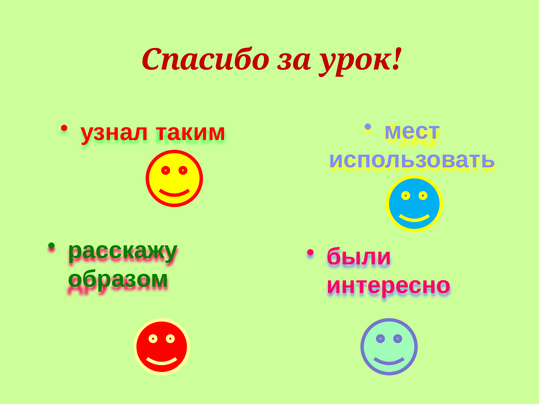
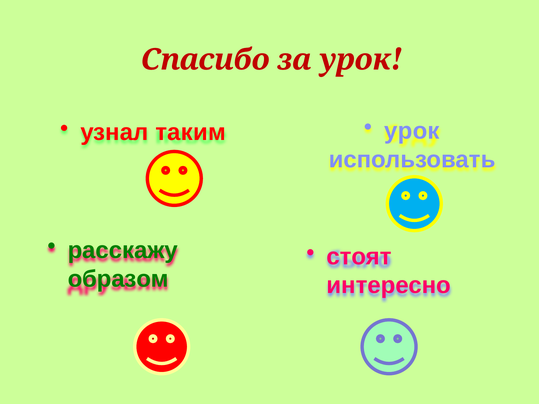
мест at (412, 131): мест -> урок
были: были -> стоят
